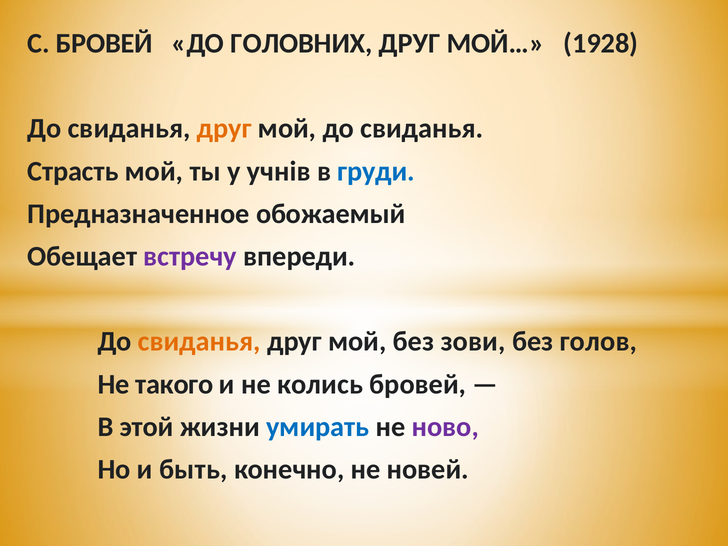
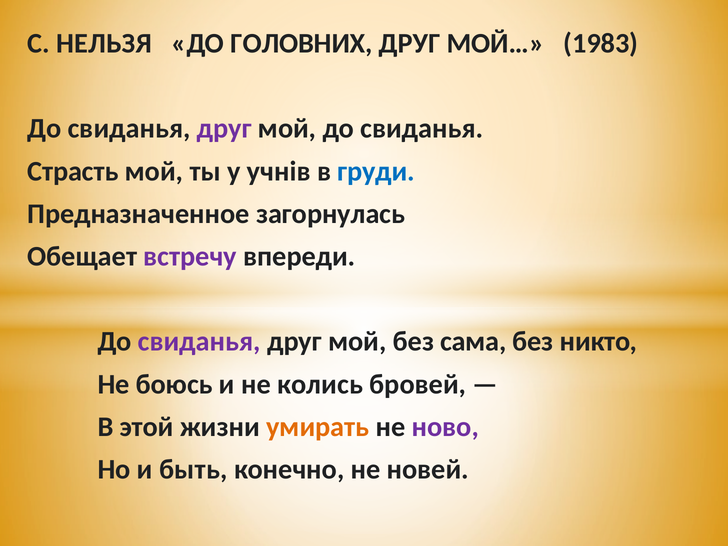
С БРОВЕЙ: БРОВЕЙ -> НЕЛЬЗЯ
1928: 1928 -> 1983
друг at (224, 129) colour: orange -> purple
обожаемый: обожаемый -> загорнулась
свиданья at (199, 342) colour: orange -> purple
зови: зови -> сама
голов: голов -> никто
такого: такого -> боюсь
умирать colour: blue -> orange
